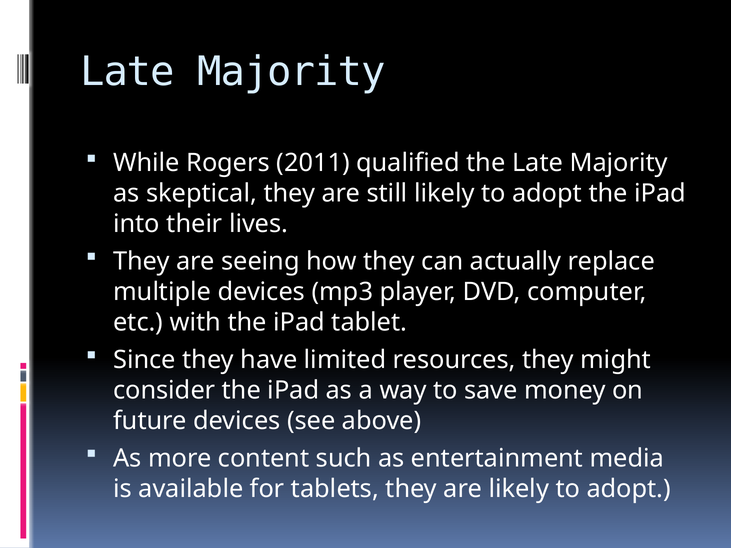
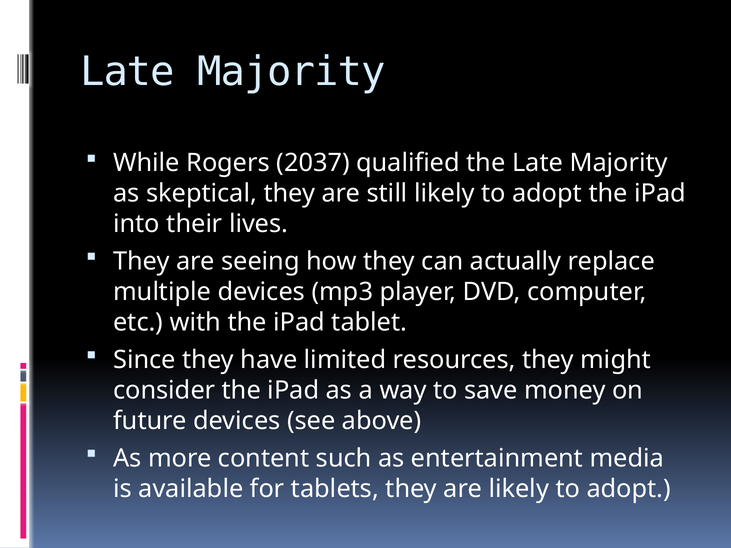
2011: 2011 -> 2037
